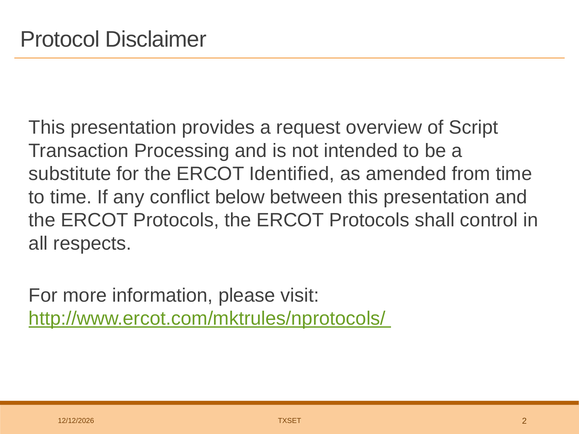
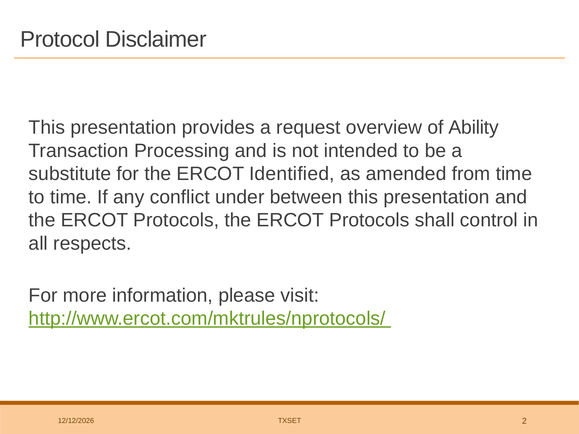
Script: Script -> Ability
below: below -> under
